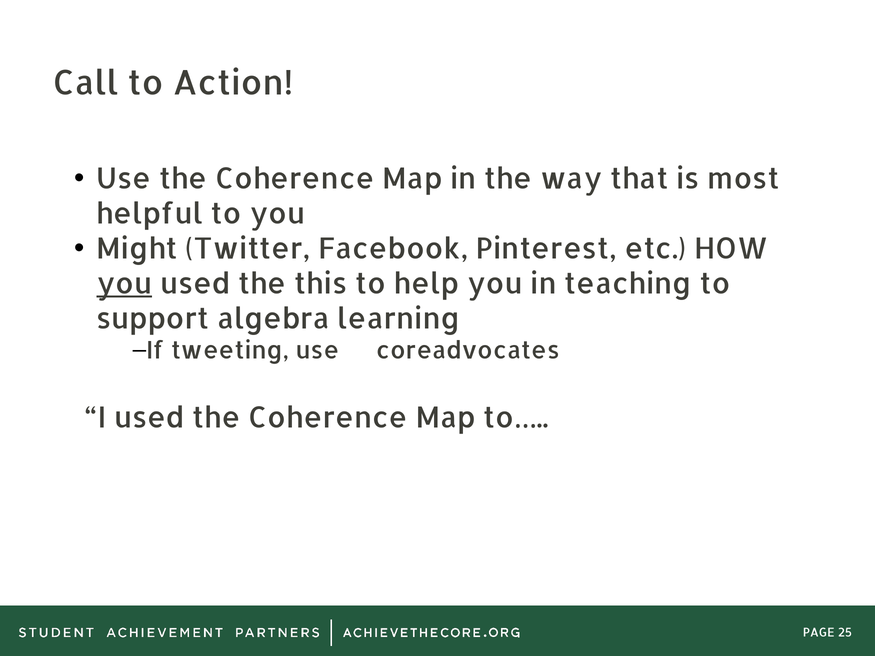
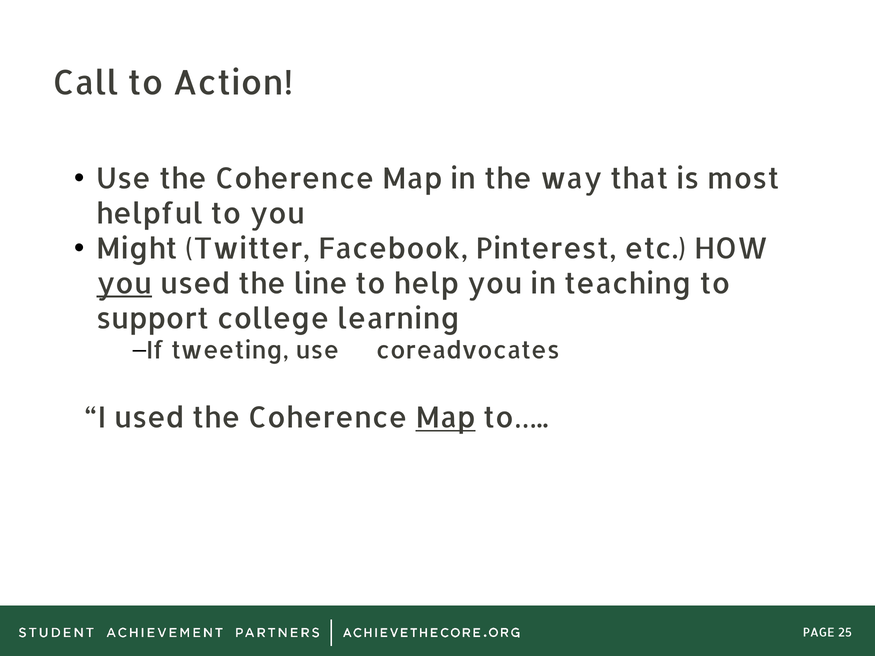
this: this -> line
algebra: algebra -> college
Map at (446, 418) underline: none -> present
